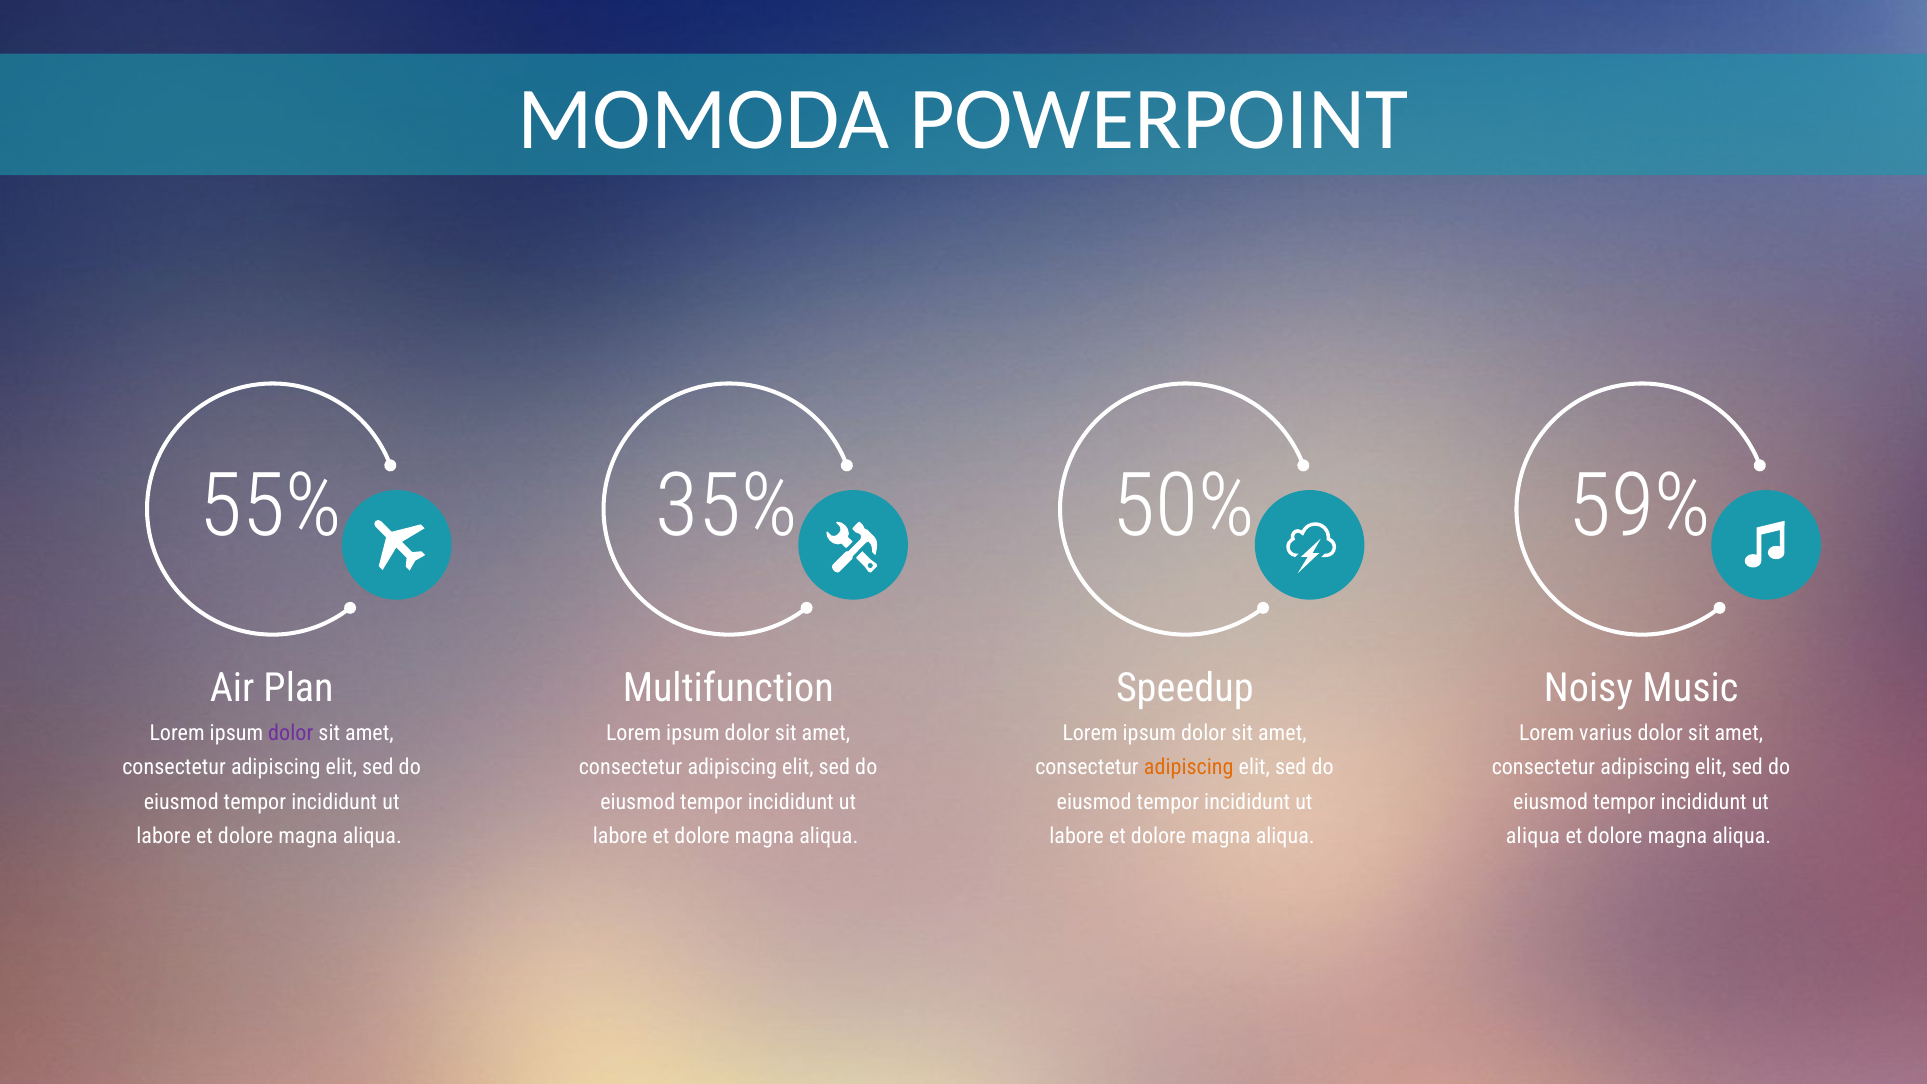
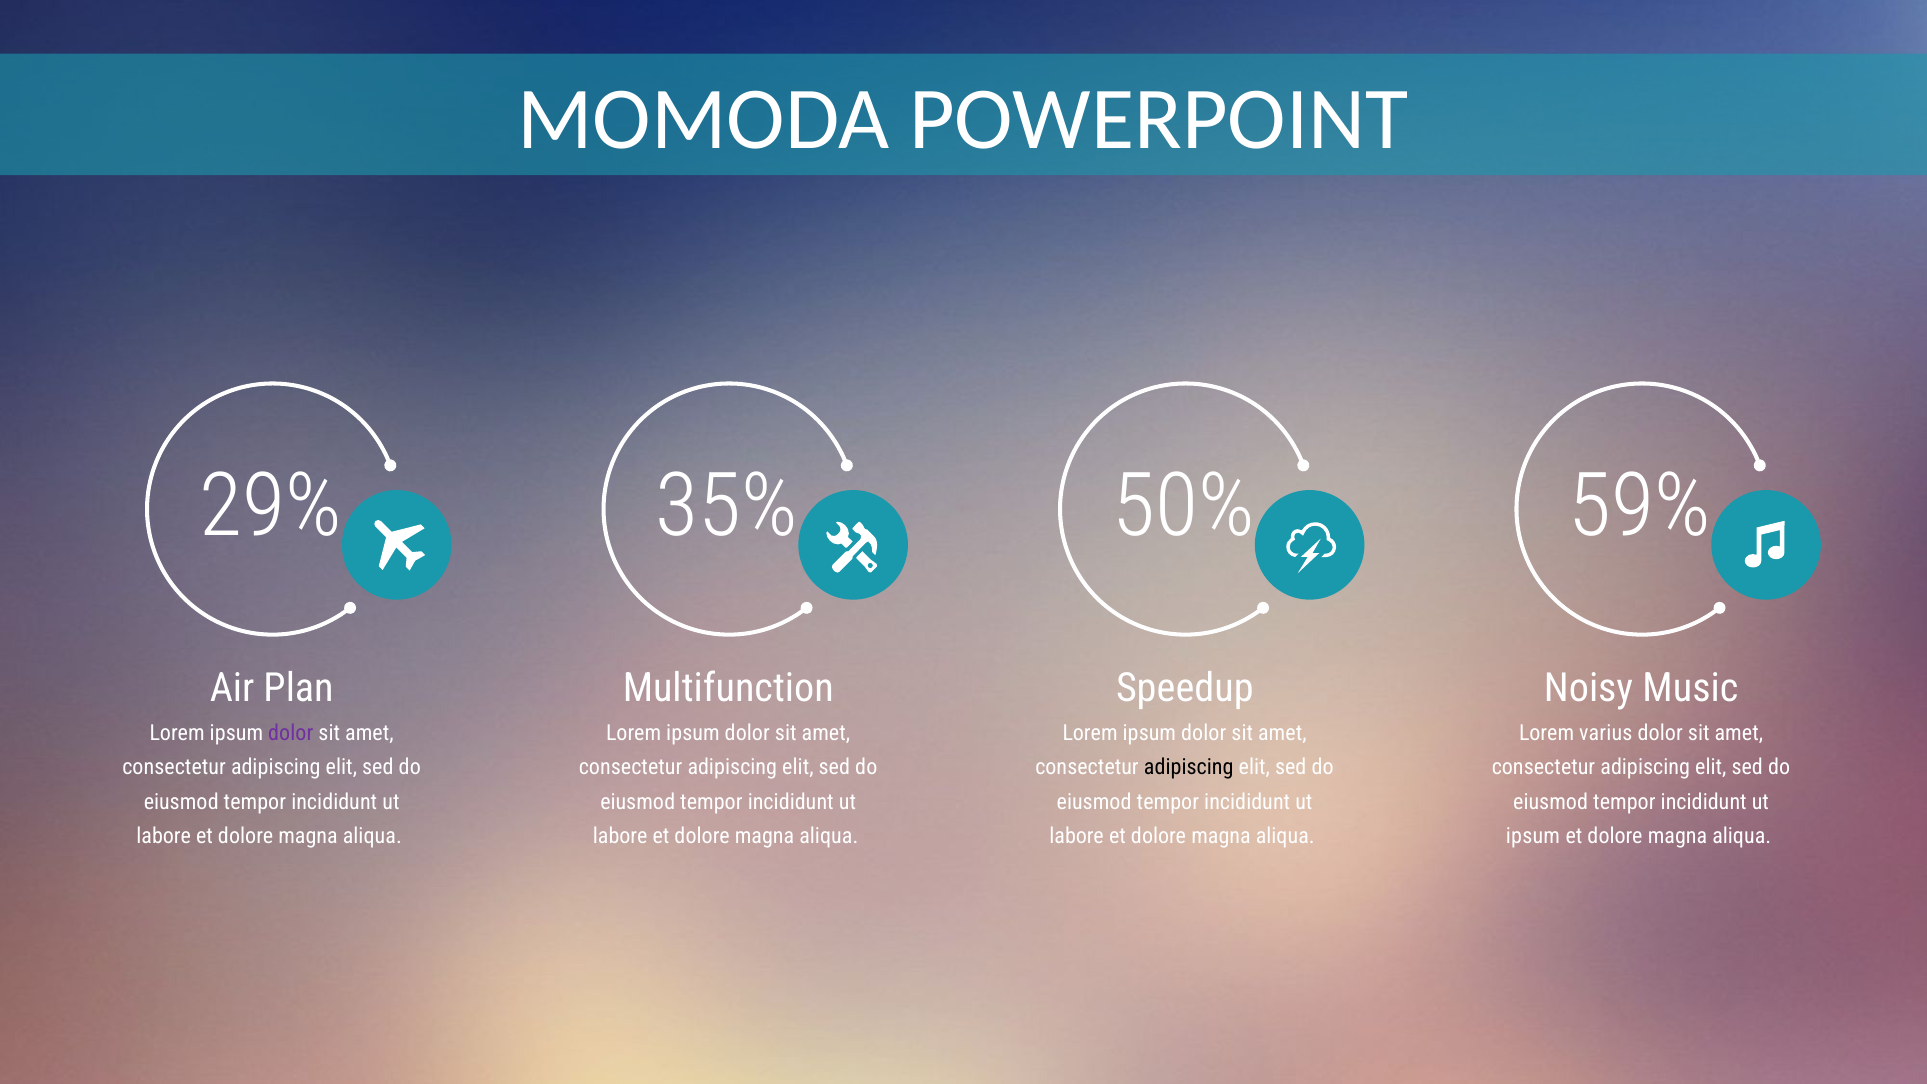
55%: 55% -> 29%
adipiscing at (1189, 768) colour: orange -> black
aliqua at (1533, 836): aliqua -> ipsum
